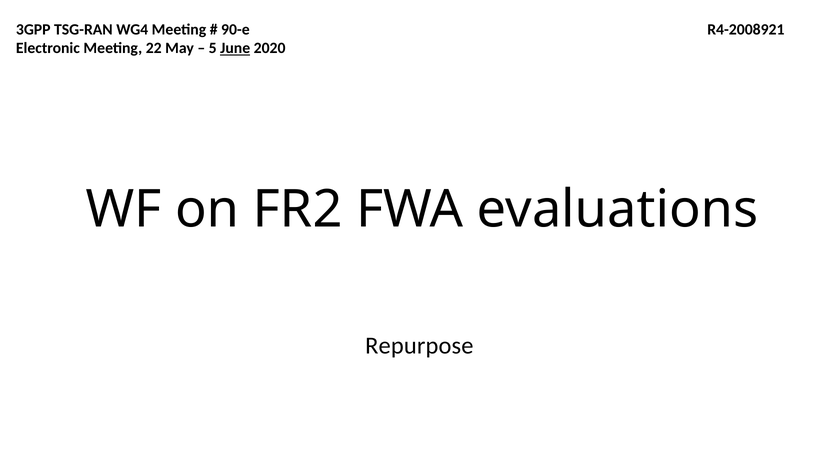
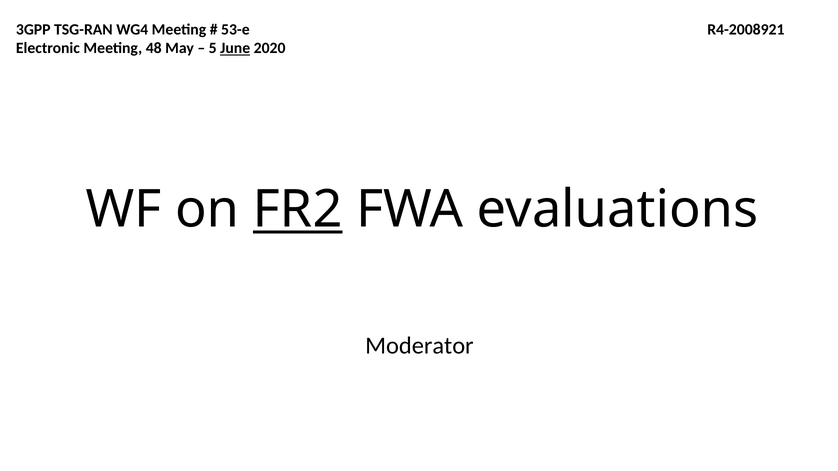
90-e: 90-e -> 53-e
22: 22 -> 48
FR2 underline: none -> present
Repurpose: Repurpose -> Moderator
